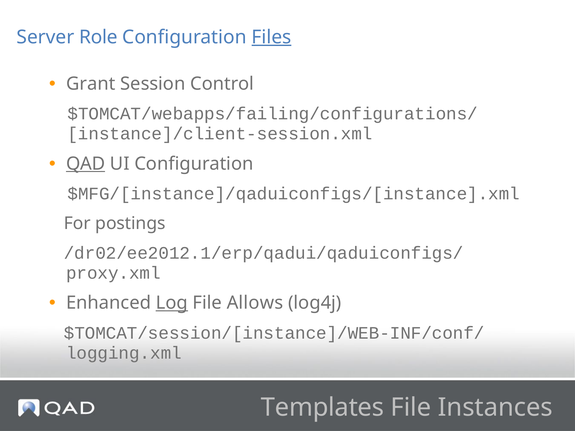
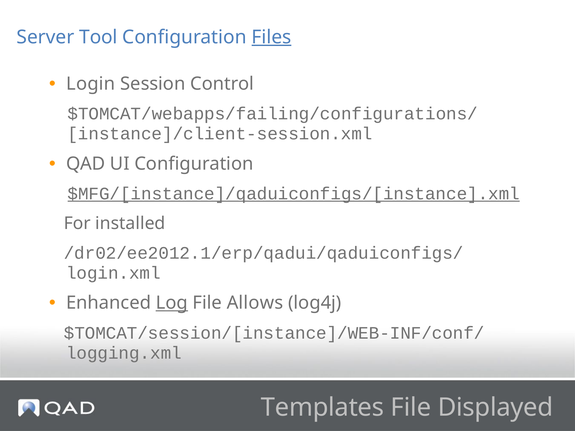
Role: Role -> Tool
Grant: Grant -> Login
QAD underline: present -> none
$MFG/[instance]/qaduiconfigs/[instance].xml underline: none -> present
postings: postings -> installed
proxy.xml: proxy.xml -> login.xml
Instances: Instances -> Displayed
